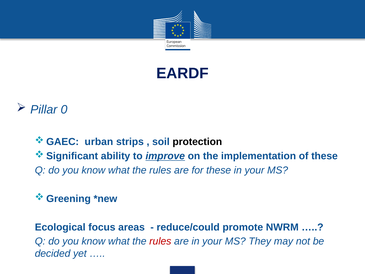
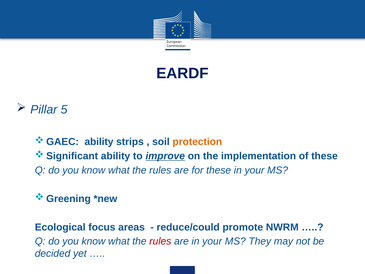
0: 0 -> 5
urban at (99, 142): urban -> ability
protection colour: black -> orange
